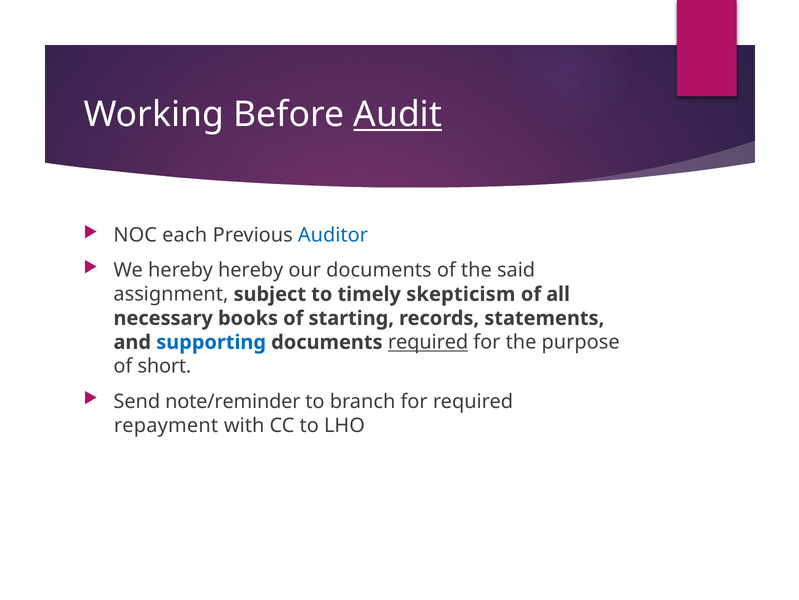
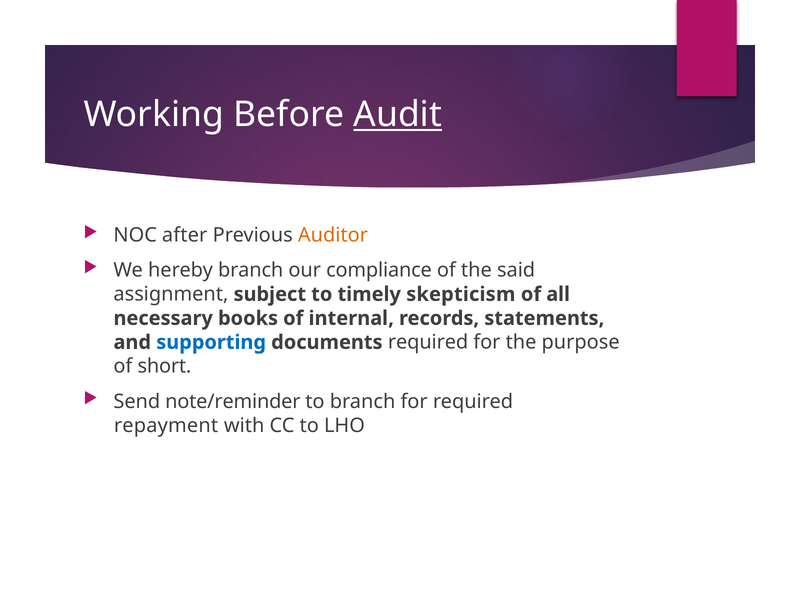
each: each -> after
Auditor colour: blue -> orange
hereby hereby: hereby -> branch
our documents: documents -> compliance
starting: starting -> internal
required at (428, 342) underline: present -> none
